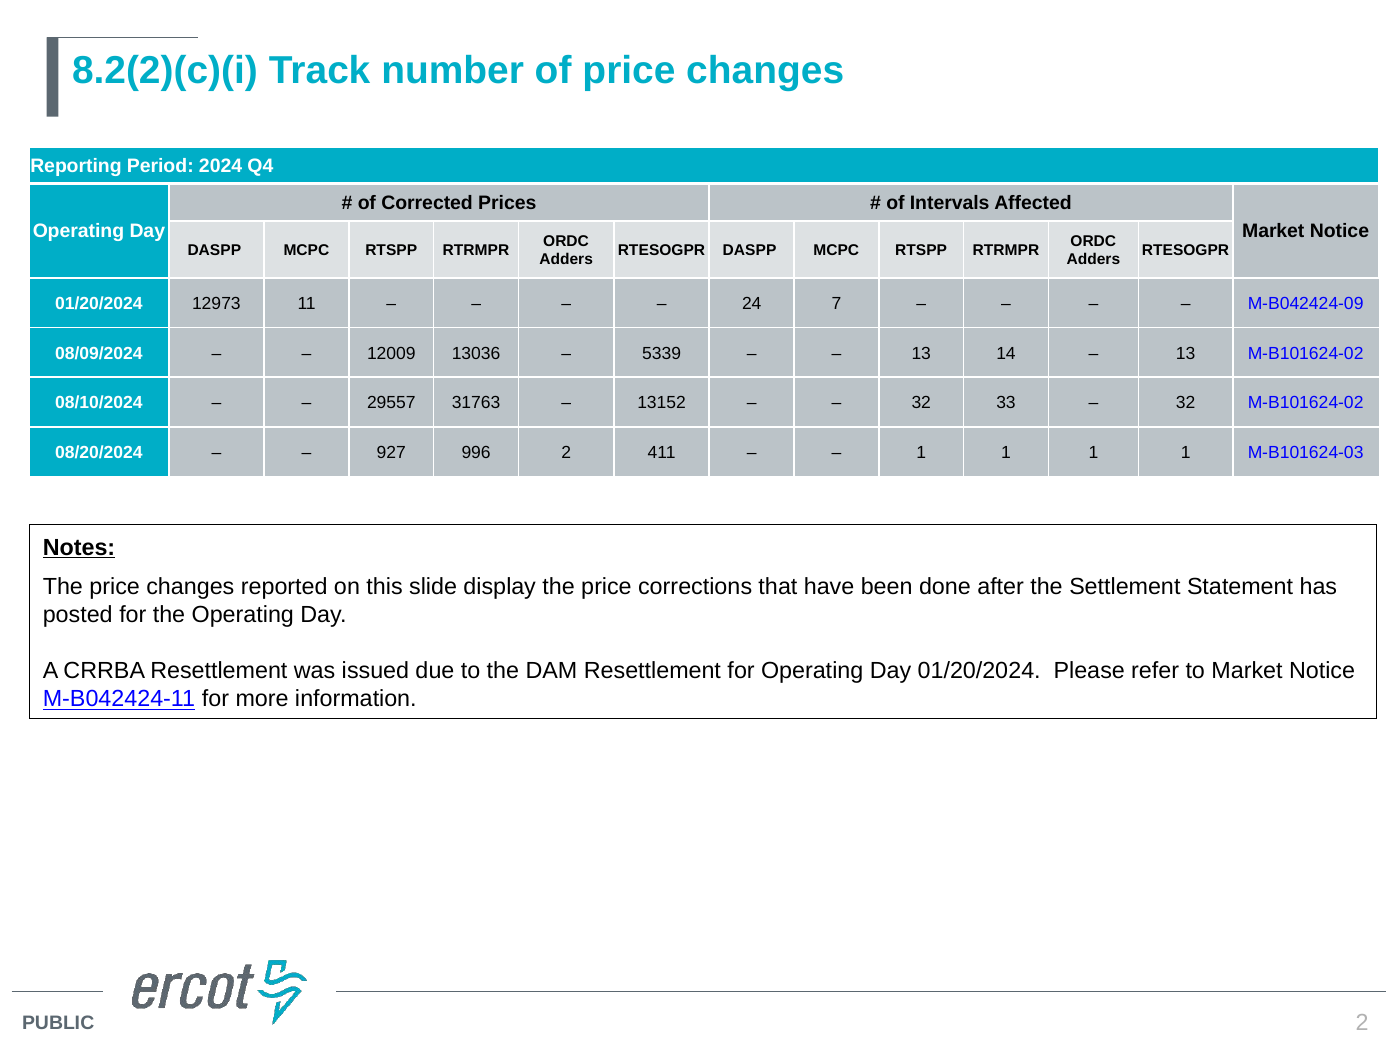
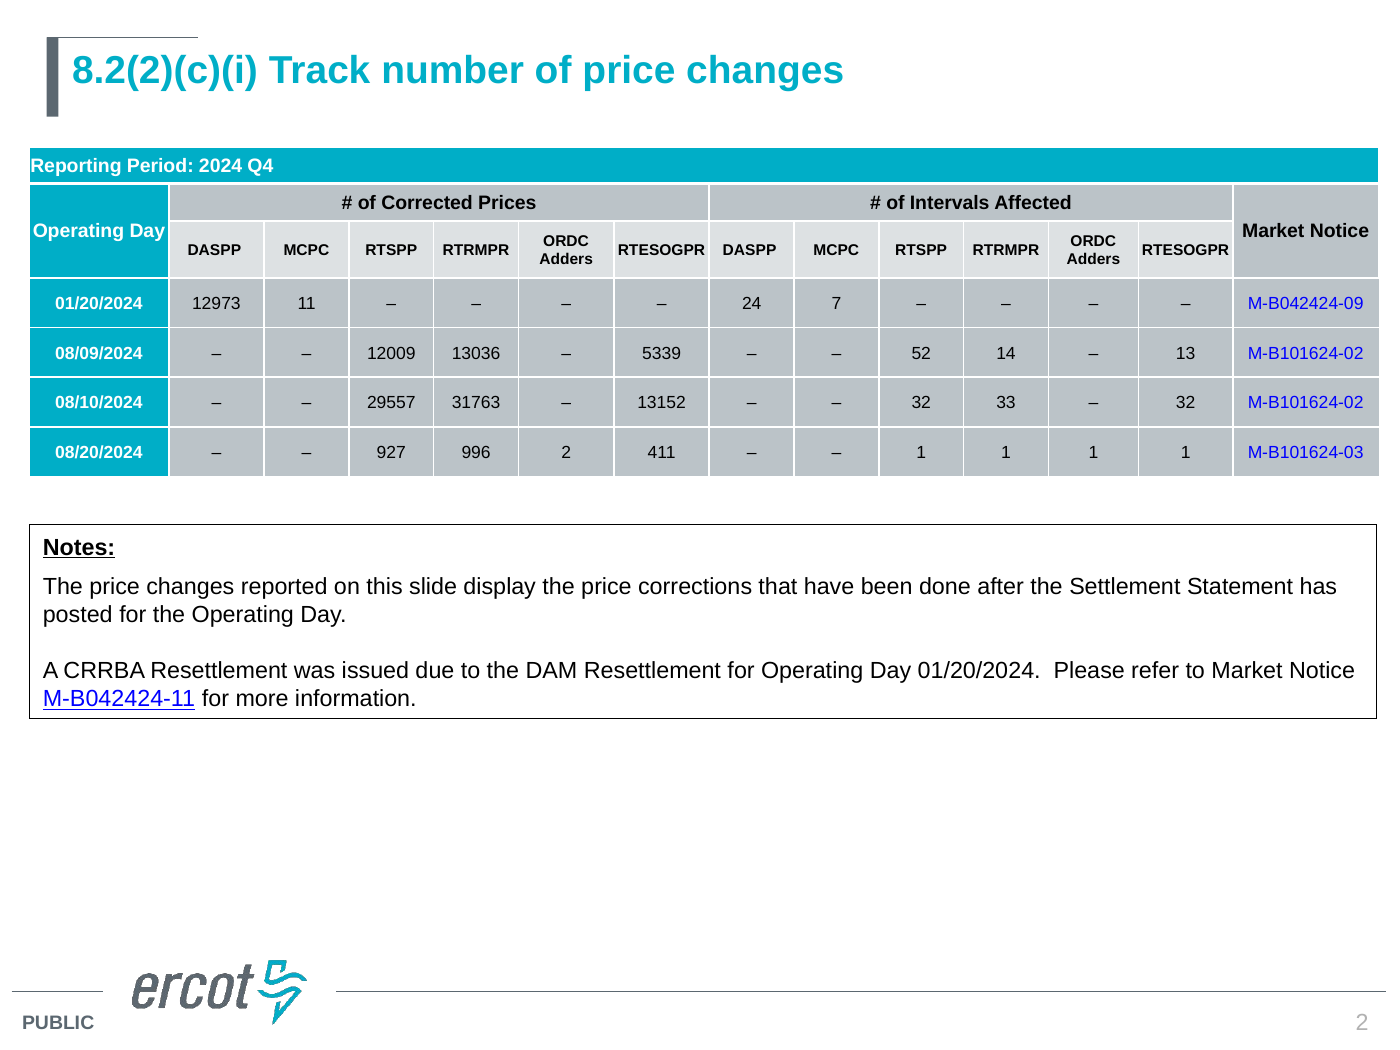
13 at (921, 353): 13 -> 52
